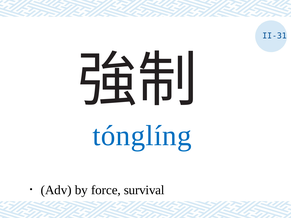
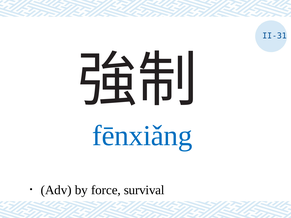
tónglíng: tónglíng -> fēnxiǎng
